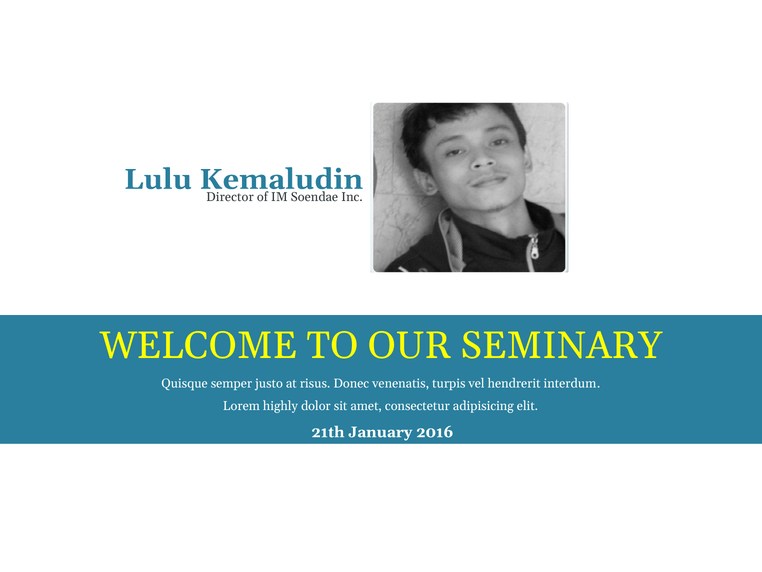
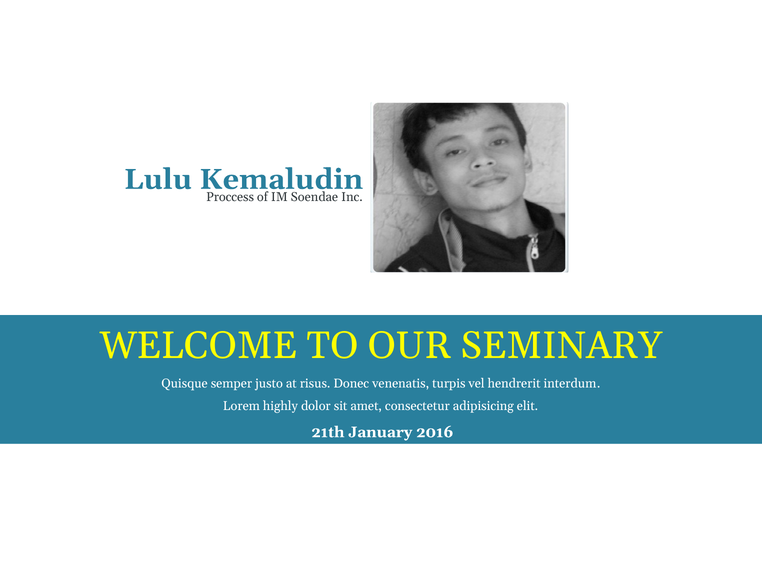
Director: Director -> Proccess
